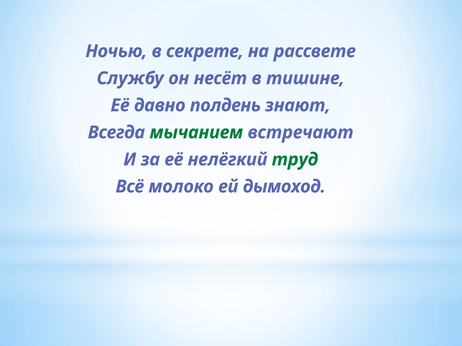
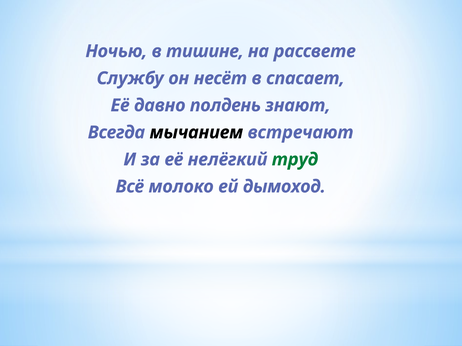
секрете: секрете -> тишине
тишине: тишине -> спасает
мычанием colour: green -> black
